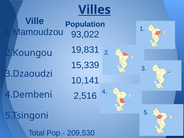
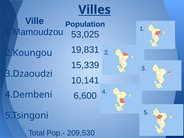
93,022: 93,022 -> 53,025
2,516: 2,516 -> 6,600
